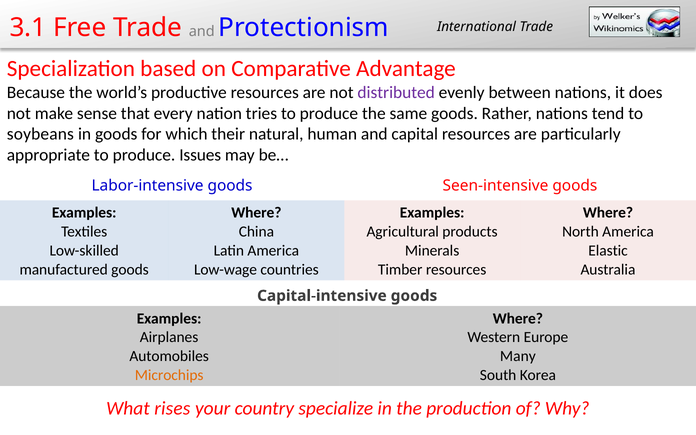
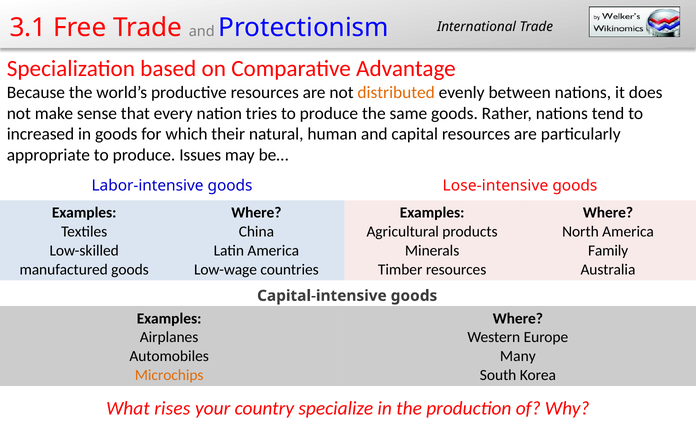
distributed colour: purple -> orange
soybeans: soybeans -> increased
Seen-intensive: Seen-intensive -> Lose-intensive
Elastic: Elastic -> Family
